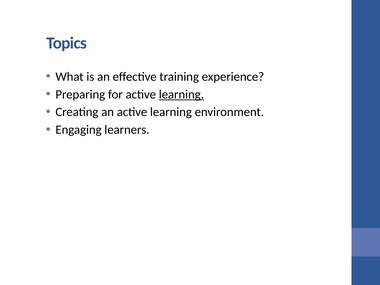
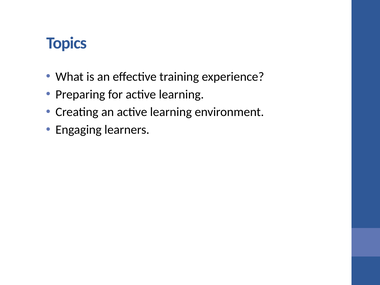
learning at (181, 94) underline: present -> none
